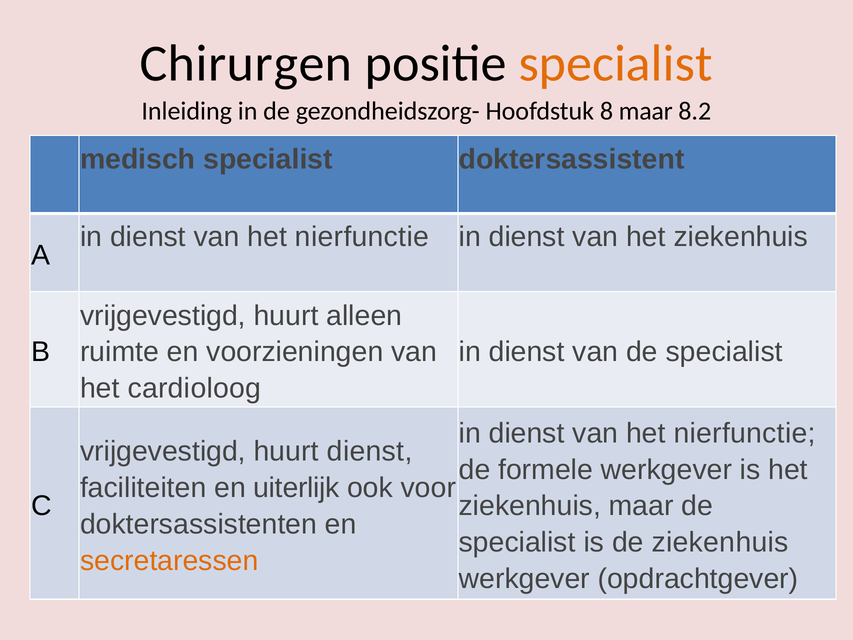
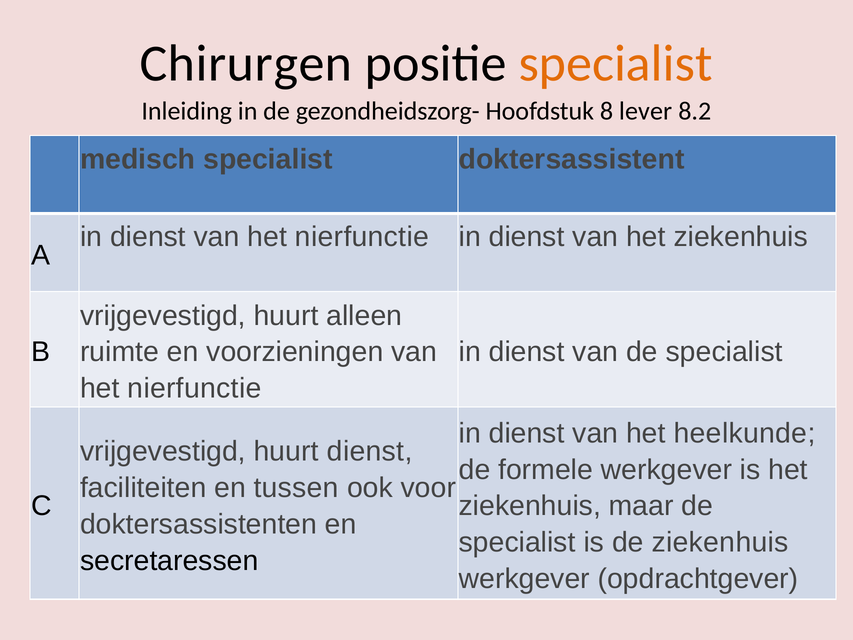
8 maar: maar -> lever
cardioloog at (194, 388): cardioloog -> nierfunctie
nierfunctie at (745, 433): nierfunctie -> heelkunde
uiterlijk: uiterlijk -> tussen
secretaressen colour: orange -> black
